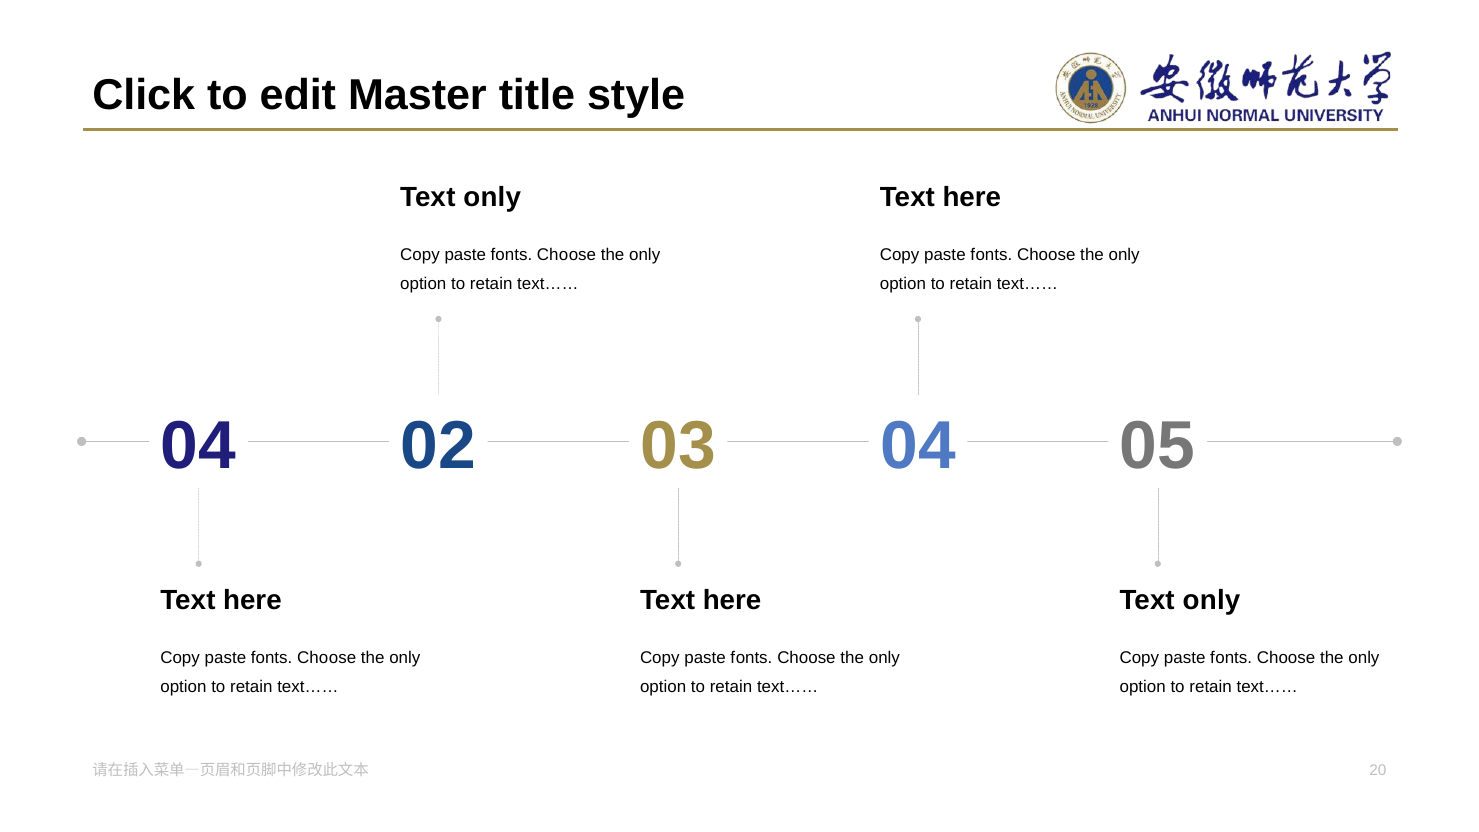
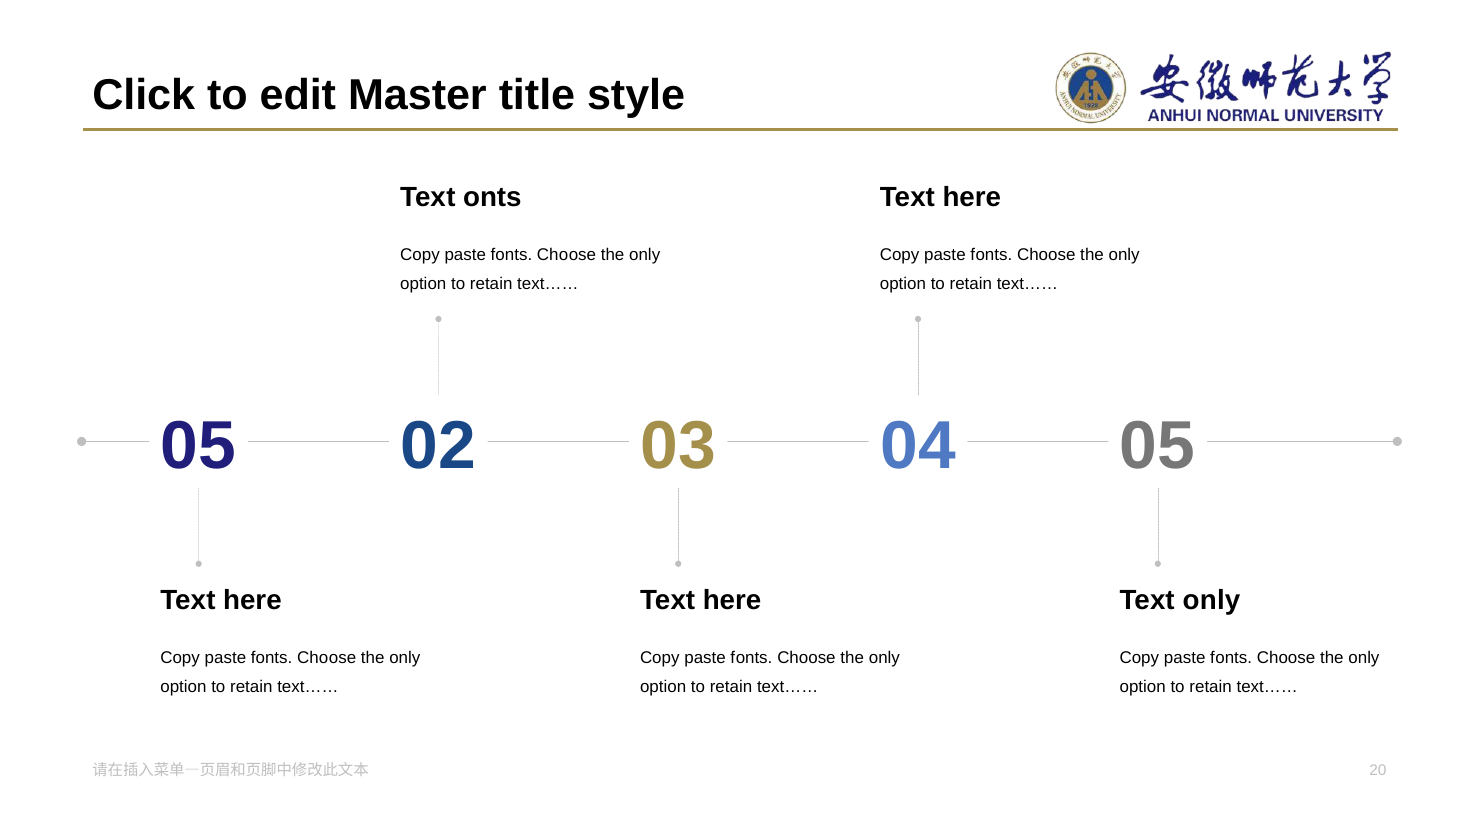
t only: only -> onts
4 at (218, 446): 4 -> 5
